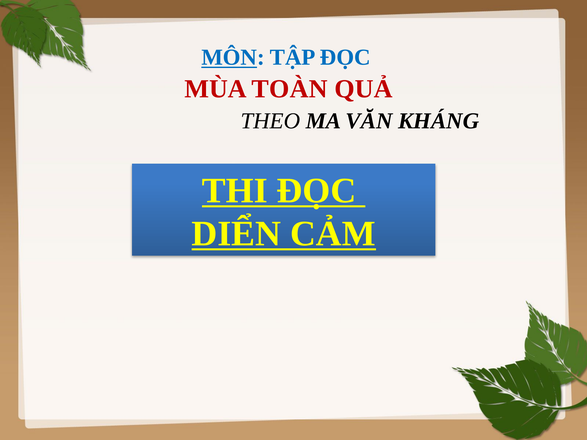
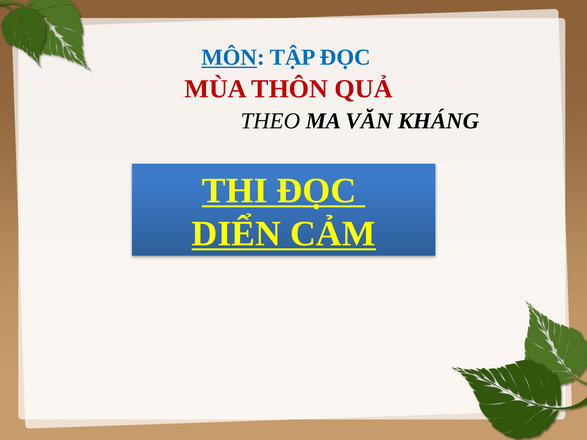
TOÀN: TOÀN -> THÔN
